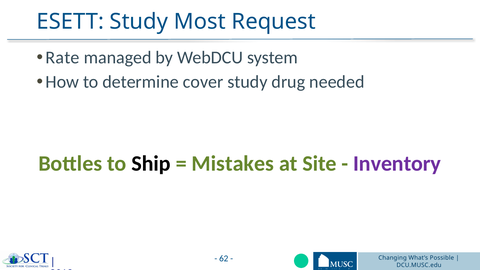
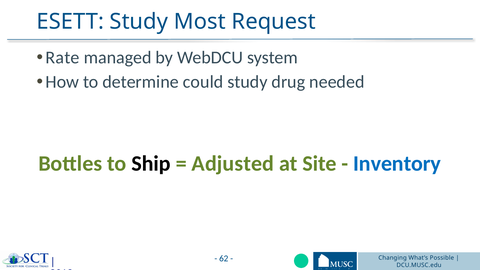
cover: cover -> could
Mistakes: Mistakes -> Adjusted
Inventory colour: purple -> blue
